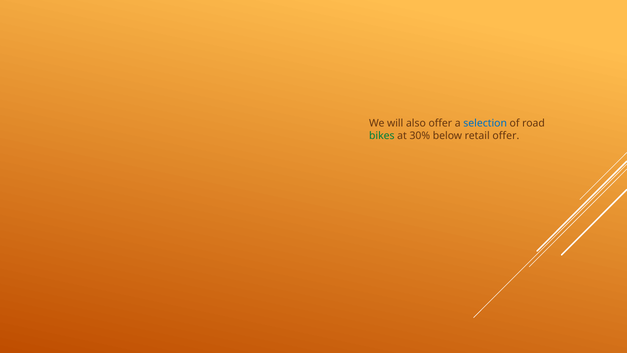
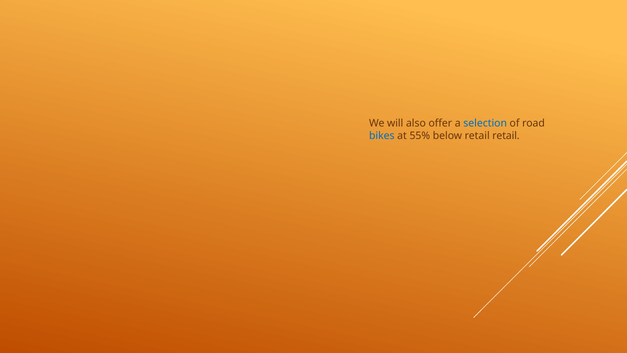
bikes colour: green -> blue
30%: 30% -> 55%
retail offer: offer -> retail
